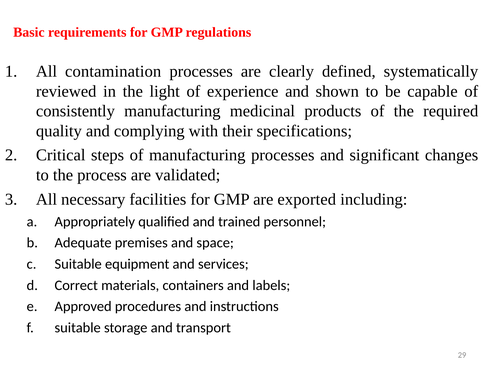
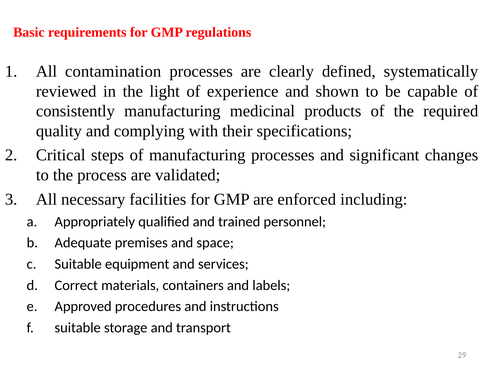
exported: exported -> enforced
